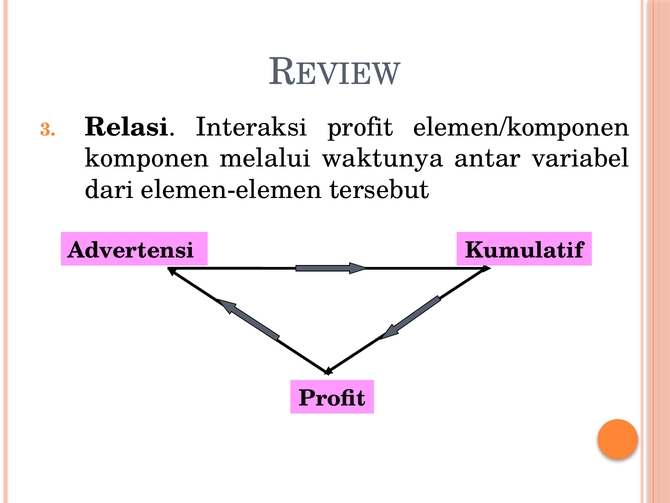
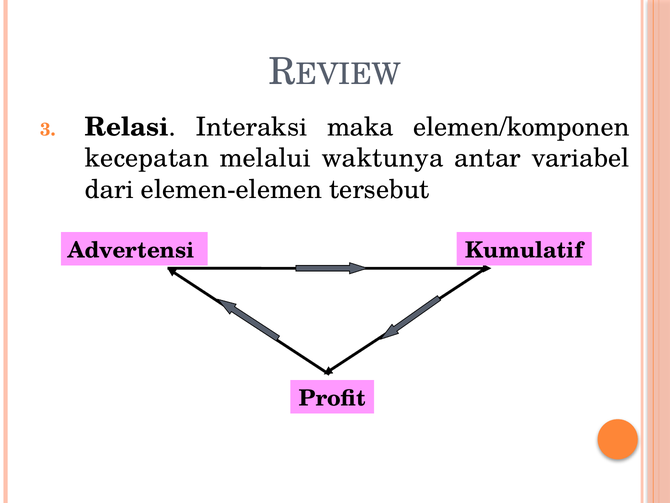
Interaksi profit: profit -> maka
komponen: komponen -> kecepatan
